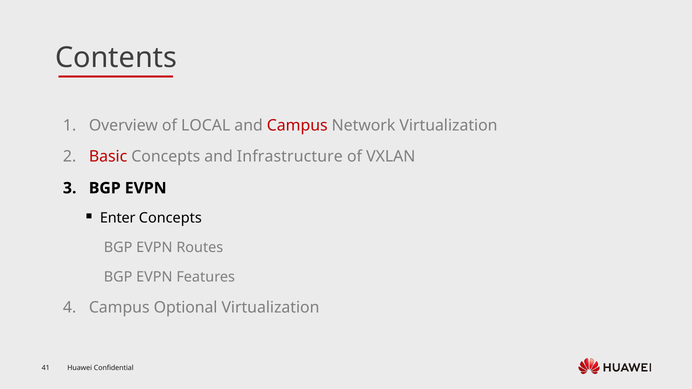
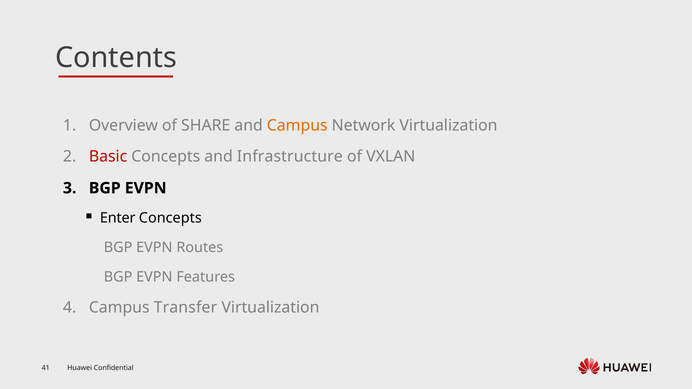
LOCAL: LOCAL -> SHARE
Campus at (297, 125) colour: red -> orange
Optional: Optional -> Transfer
